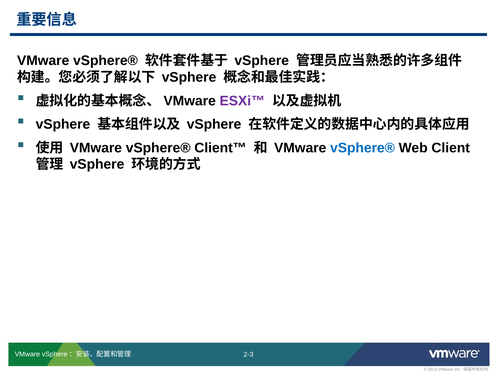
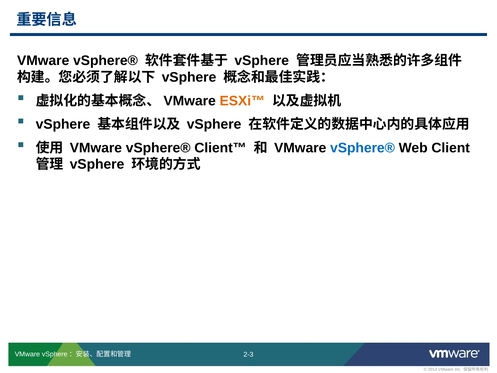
ESXi™ colour: purple -> orange
